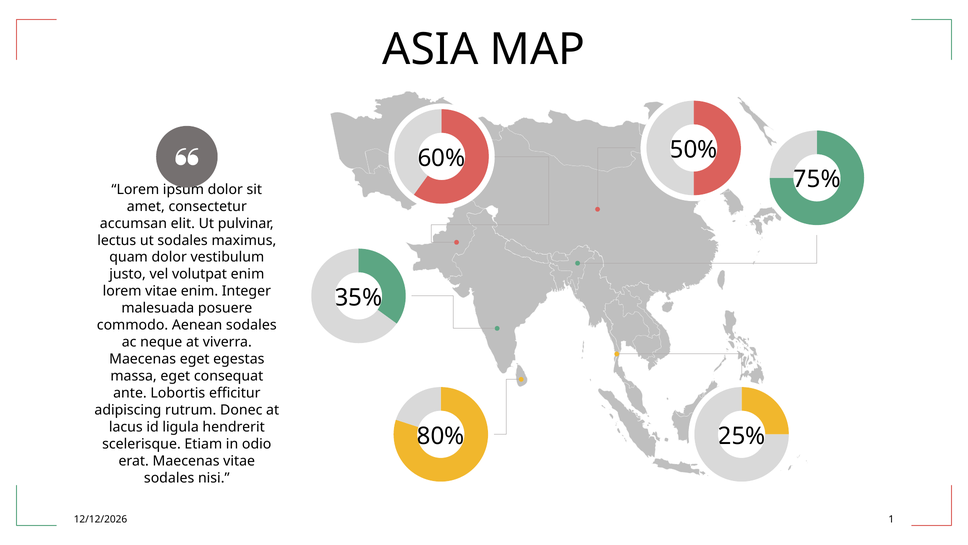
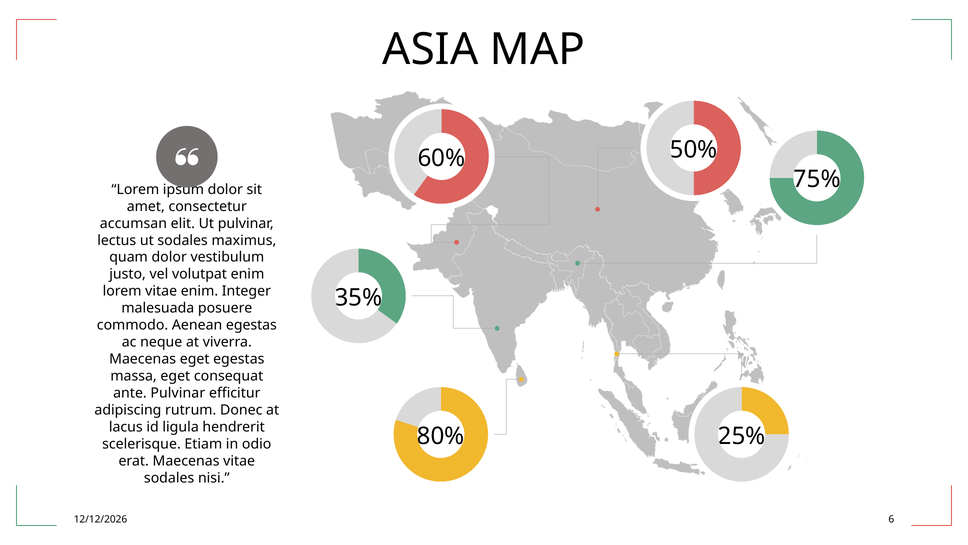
Aenean sodales: sodales -> egestas
ante Lobortis: Lobortis -> Pulvinar
1: 1 -> 6
